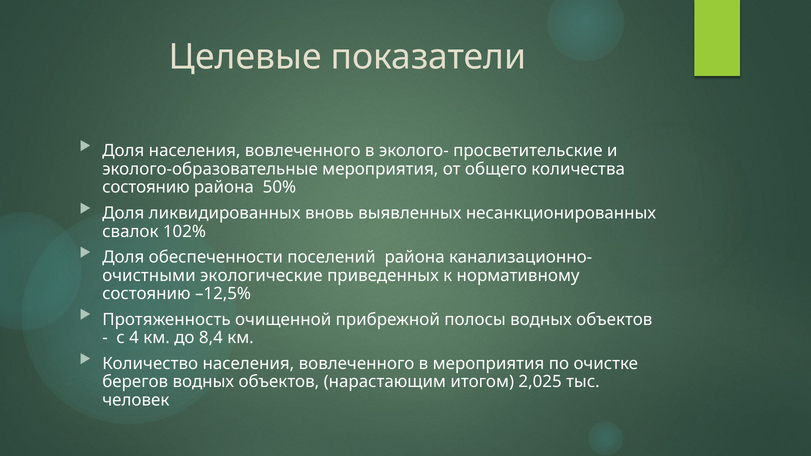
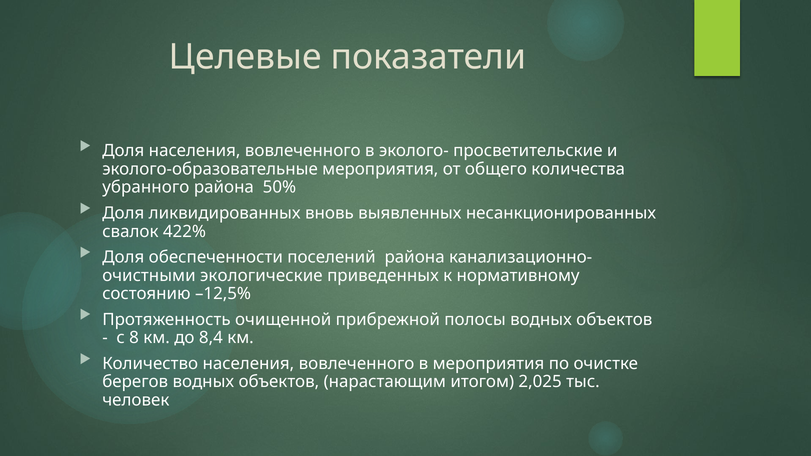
состоянию at (146, 187): состоянию -> убранного
102%: 102% -> 422%
4: 4 -> 8
